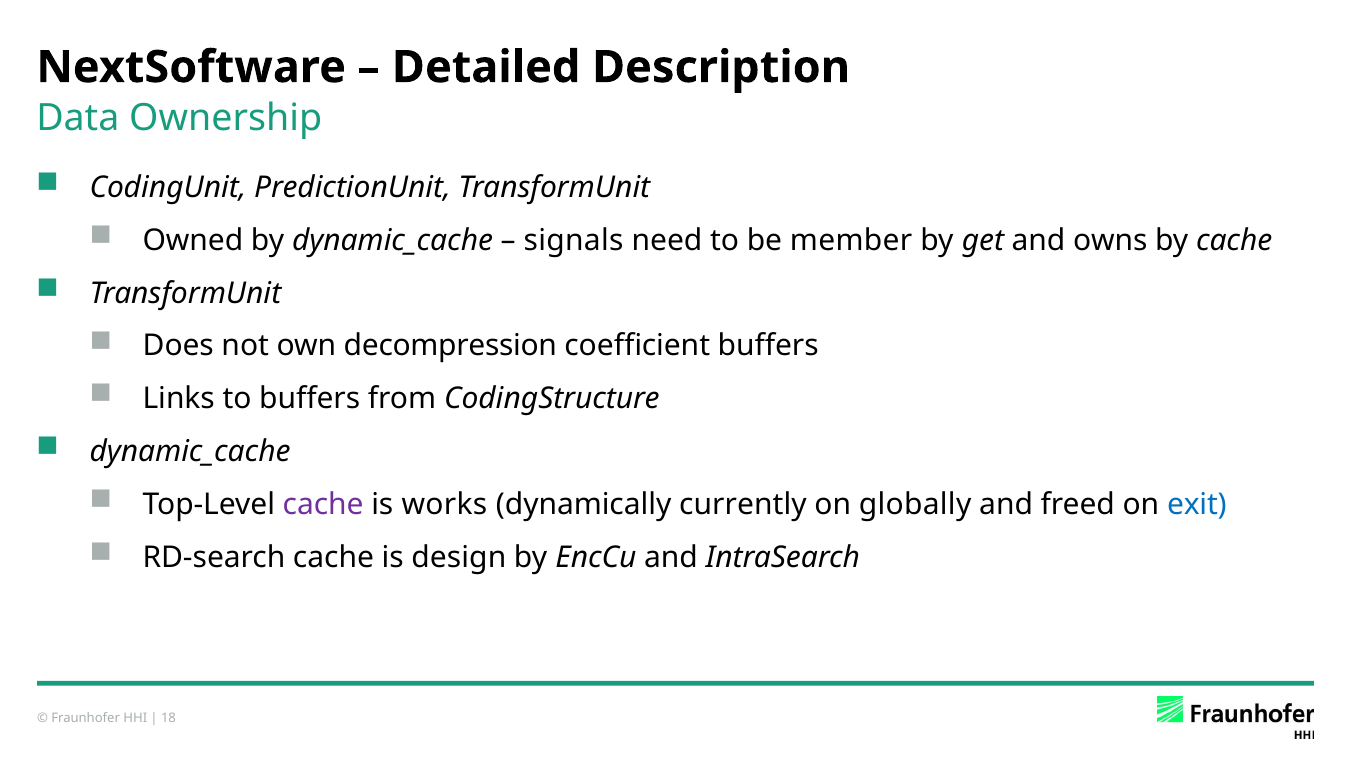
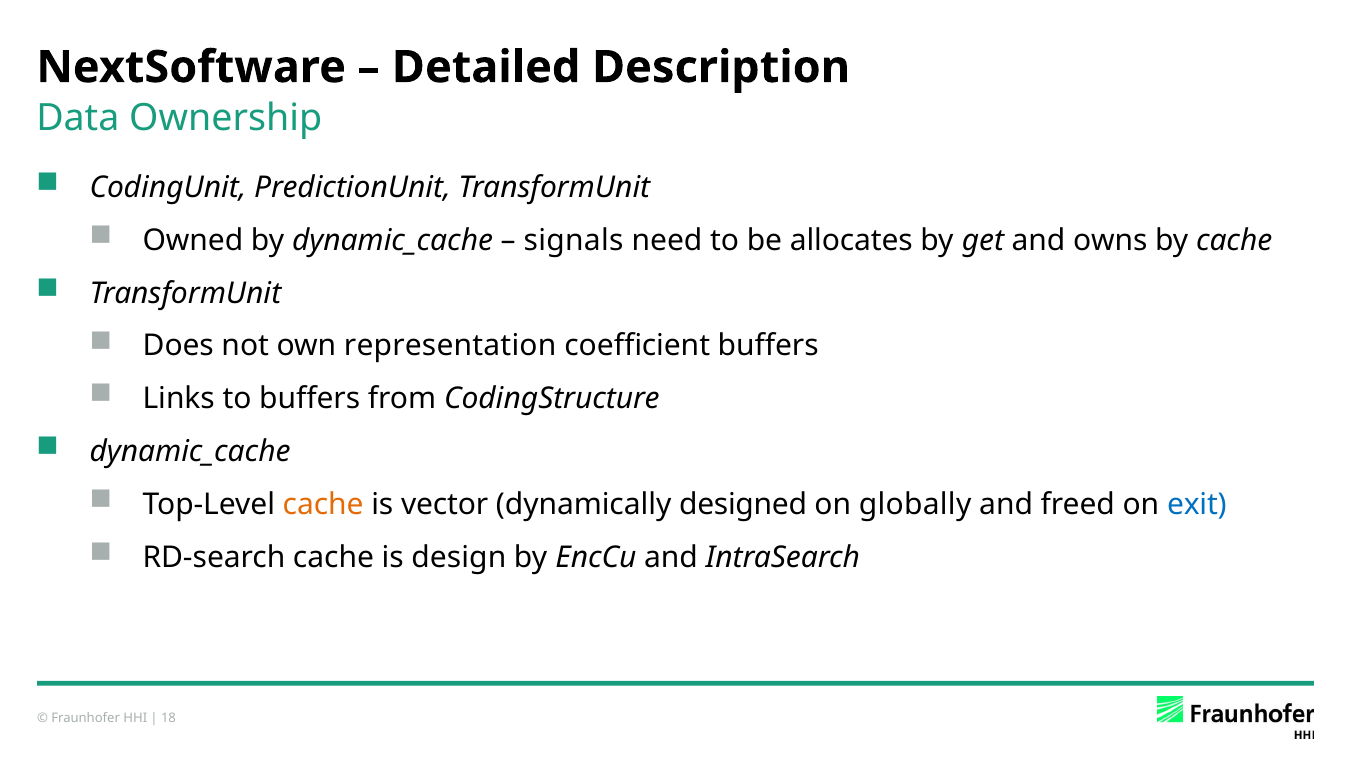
member: member -> allocates
decompression: decompression -> representation
cache at (323, 505) colour: purple -> orange
works: works -> vector
currently: currently -> designed
